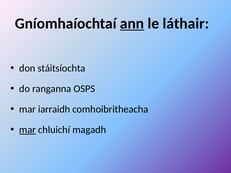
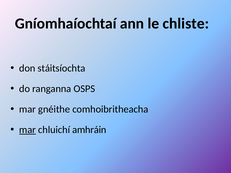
ann underline: present -> none
láthair: láthair -> chliste
iarraidh: iarraidh -> gnéithe
magadh: magadh -> amhráin
